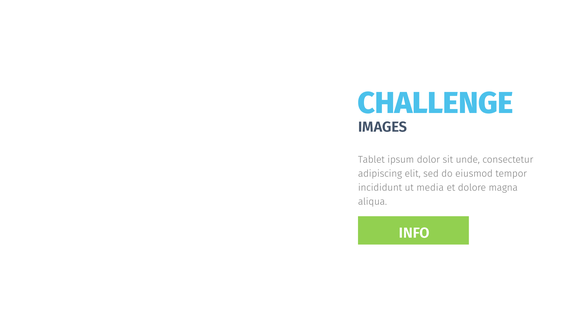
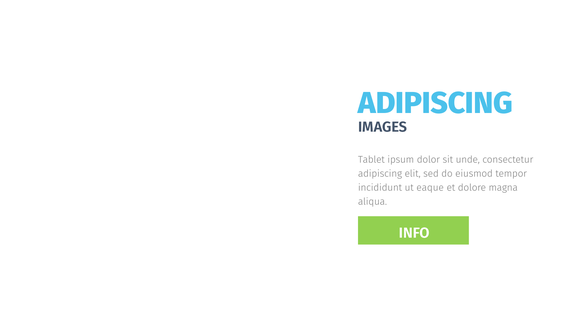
CHALLENGE at (435, 103): CHALLENGE -> ADIPISCING
media: media -> eaque
